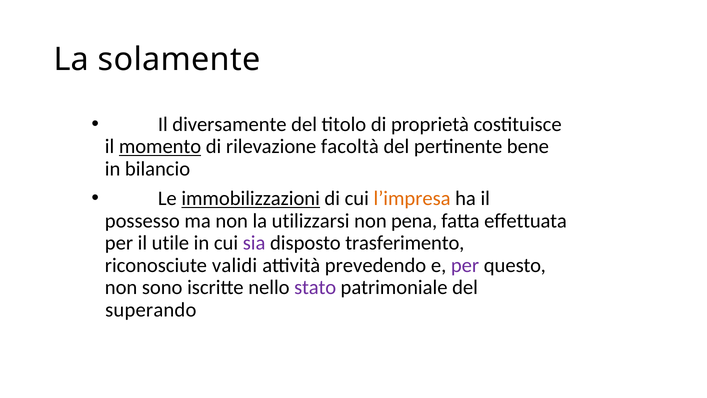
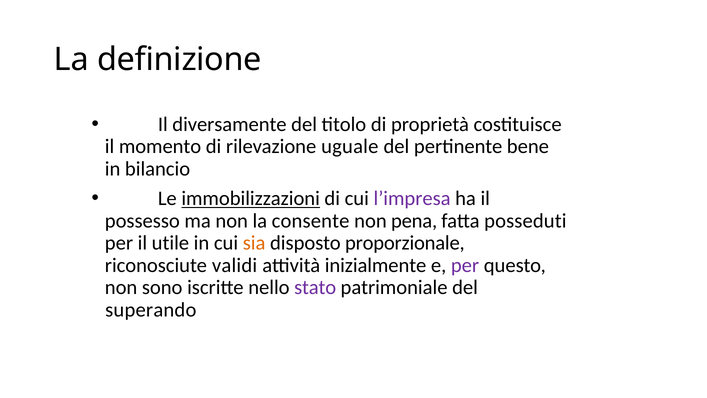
solamente: solamente -> definizione
momento underline: present -> none
facoltà: facoltà -> uguale
l’impresa colour: orange -> purple
utilizzarsi: utilizzarsi -> consente
effettuata: effettuata -> posseduti
sia colour: purple -> orange
trasferimento: trasferimento -> proporzionale
prevedendo: prevedendo -> inizialmente
